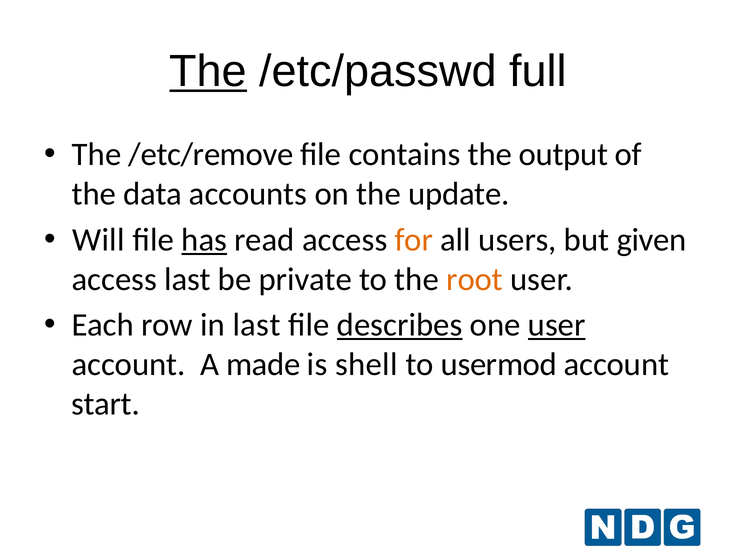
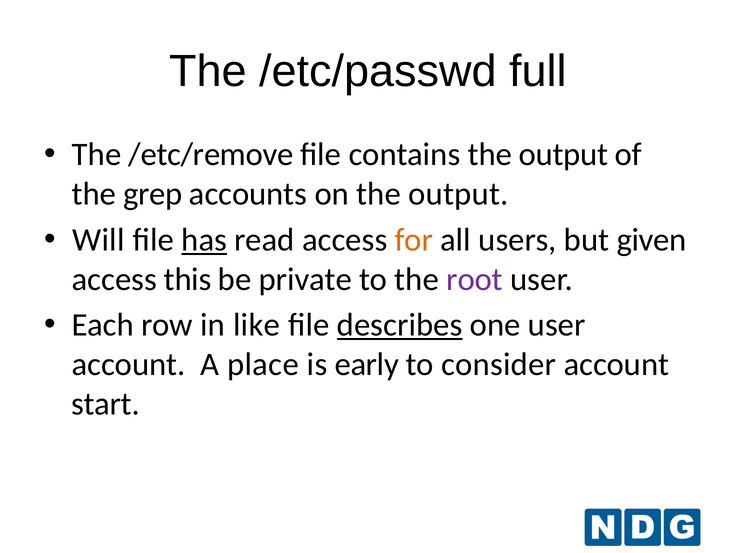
The at (208, 71) underline: present -> none
data: data -> grep
on the update: update -> output
access last: last -> this
root colour: orange -> purple
in last: last -> like
user at (557, 325) underline: present -> none
made: made -> place
shell: shell -> early
usermod: usermod -> consider
